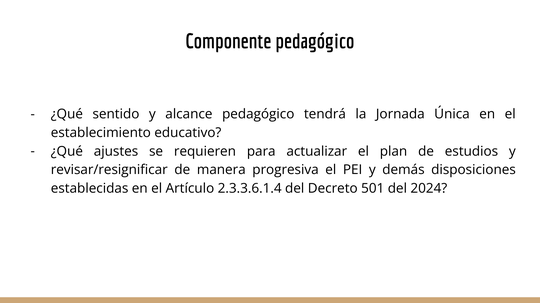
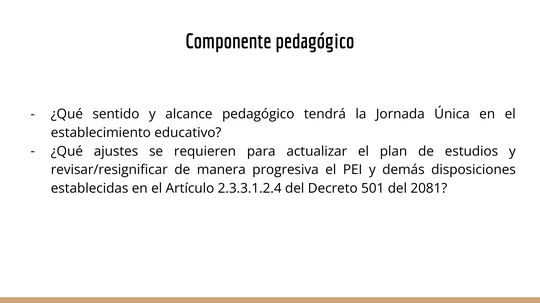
2.3.3.6.1.4: 2.3.3.6.1.4 -> 2.3.3.1.2.4
2024: 2024 -> 2081
